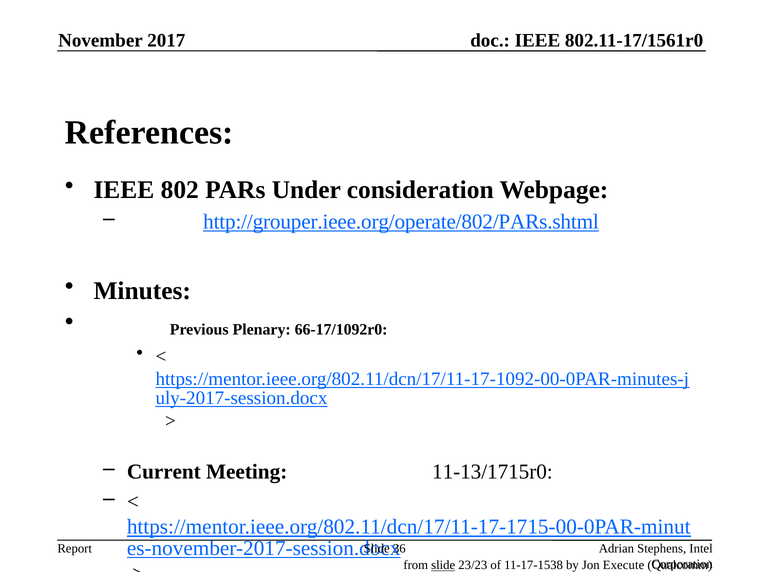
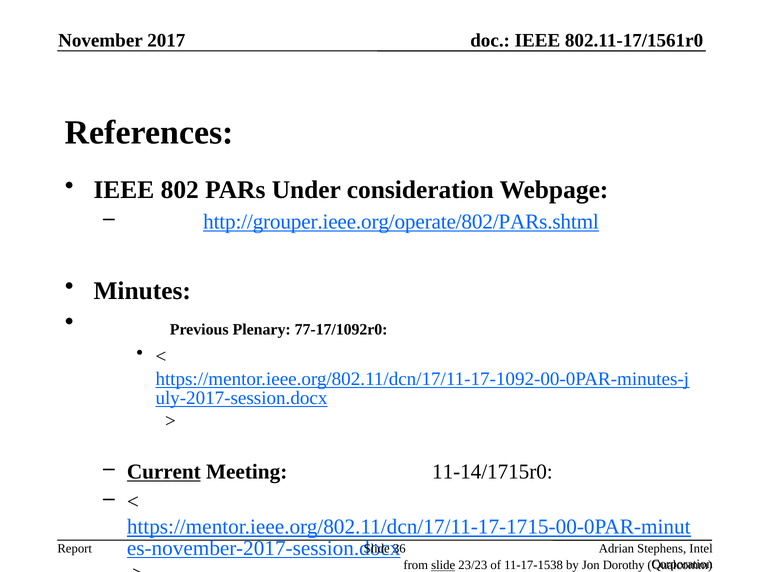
66-17/1092r0: 66-17/1092r0 -> 77-17/1092r0
Current underline: none -> present
11-13/1715r0: 11-13/1715r0 -> 11-14/1715r0
Execute: Execute -> Dorothy
